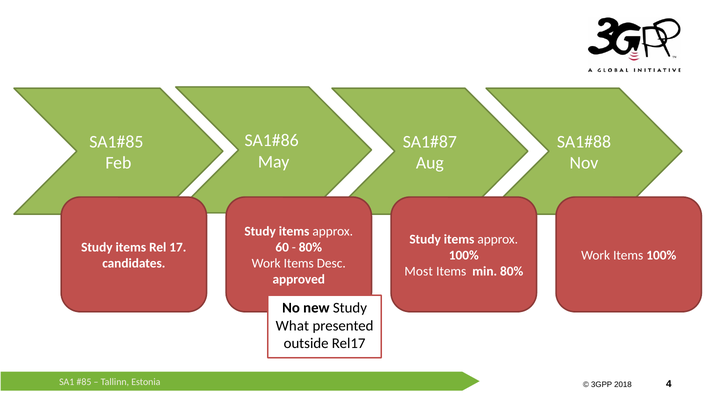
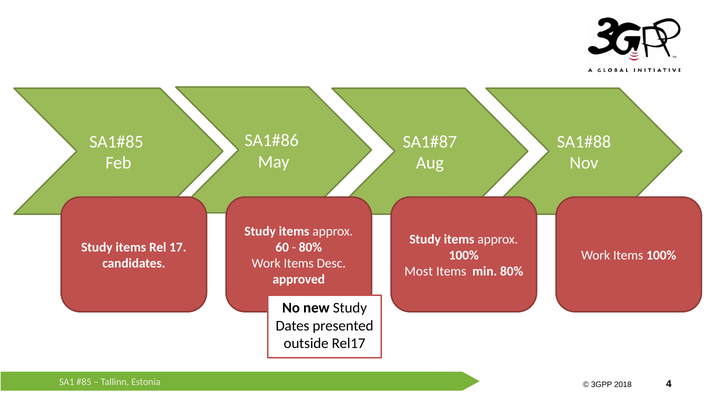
What: What -> Dates
